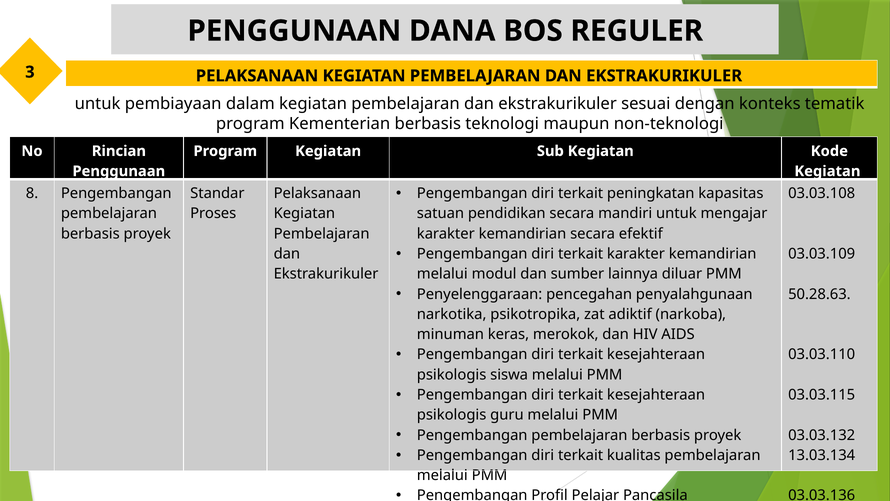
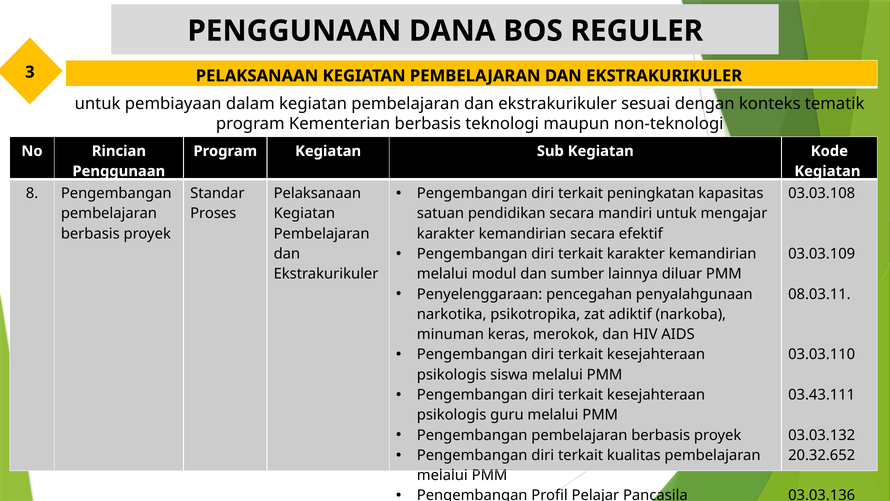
50.28.63: 50.28.63 -> 08.03.11
03.03.115: 03.03.115 -> 03.43.111
13.03.134: 13.03.134 -> 20.32.652
